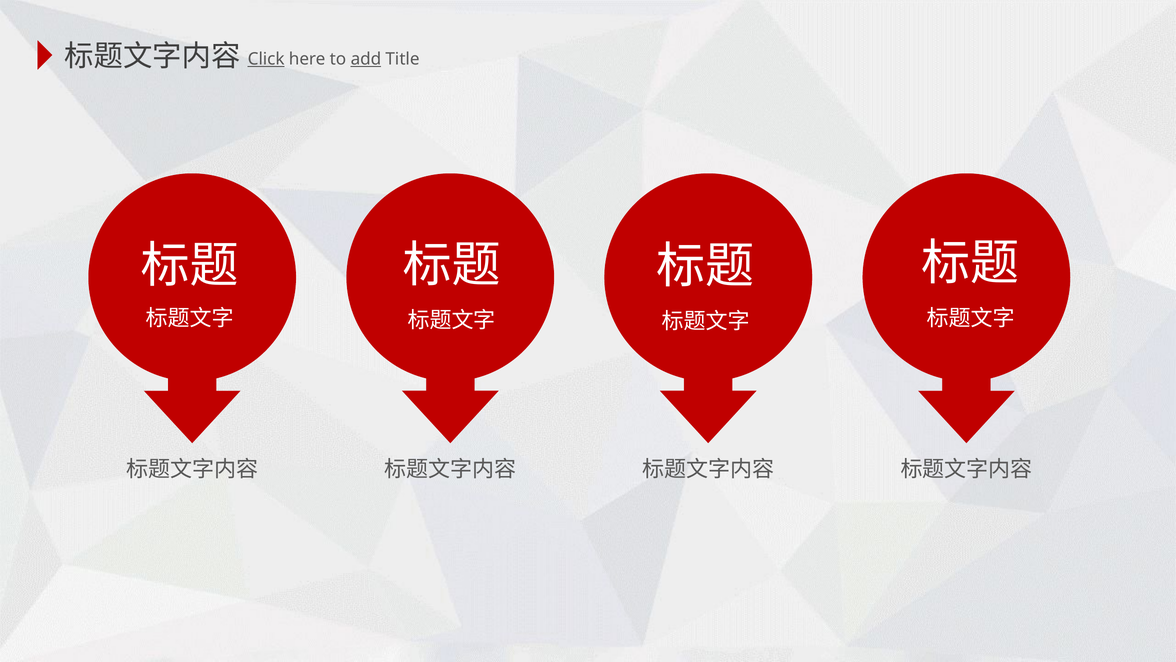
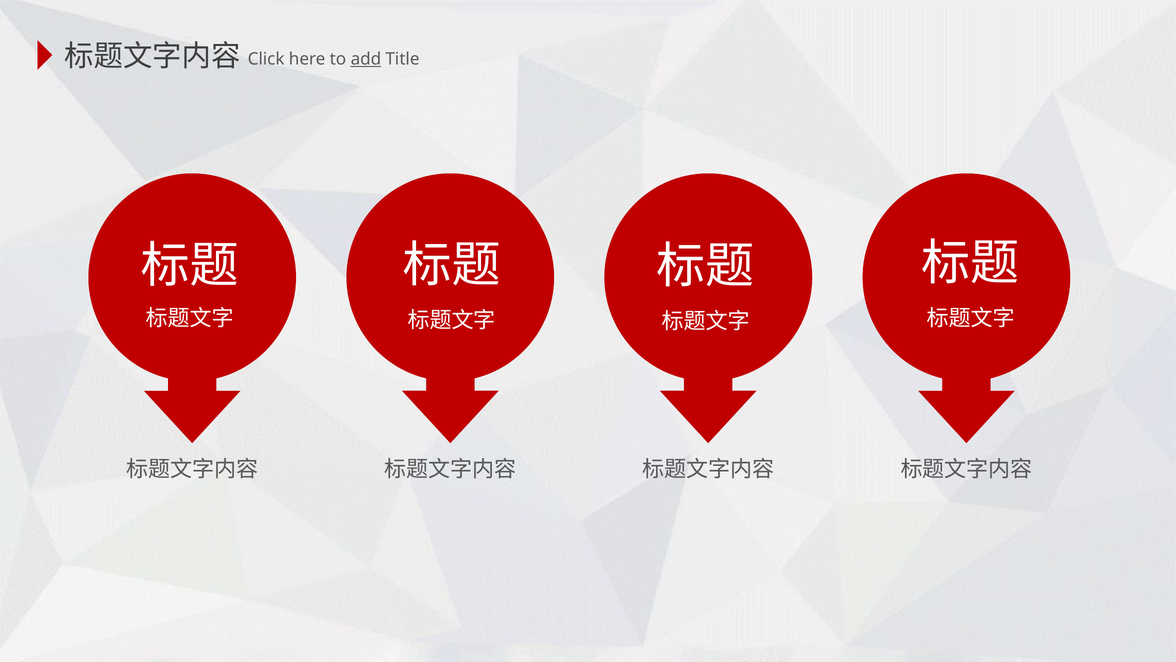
Click underline: present -> none
